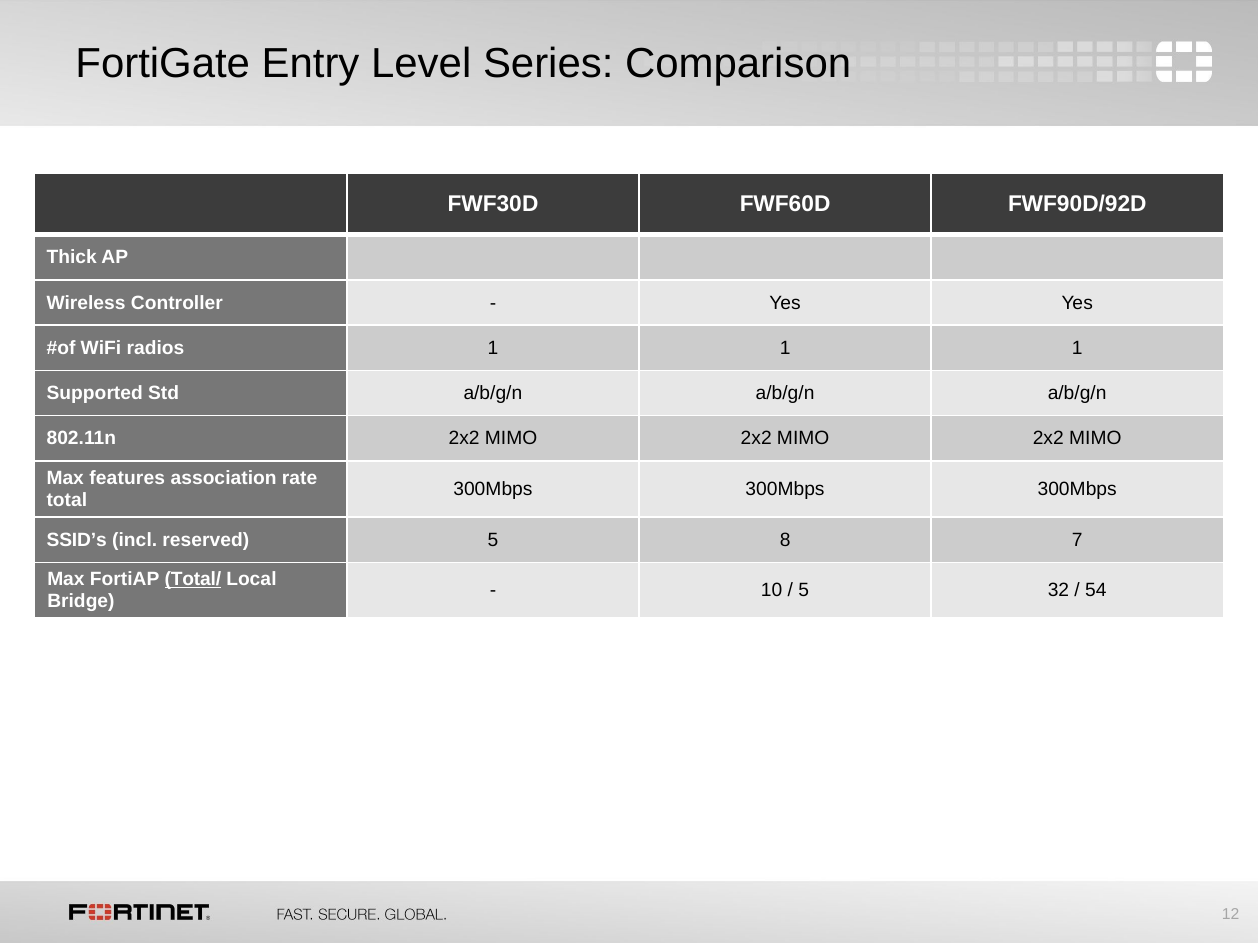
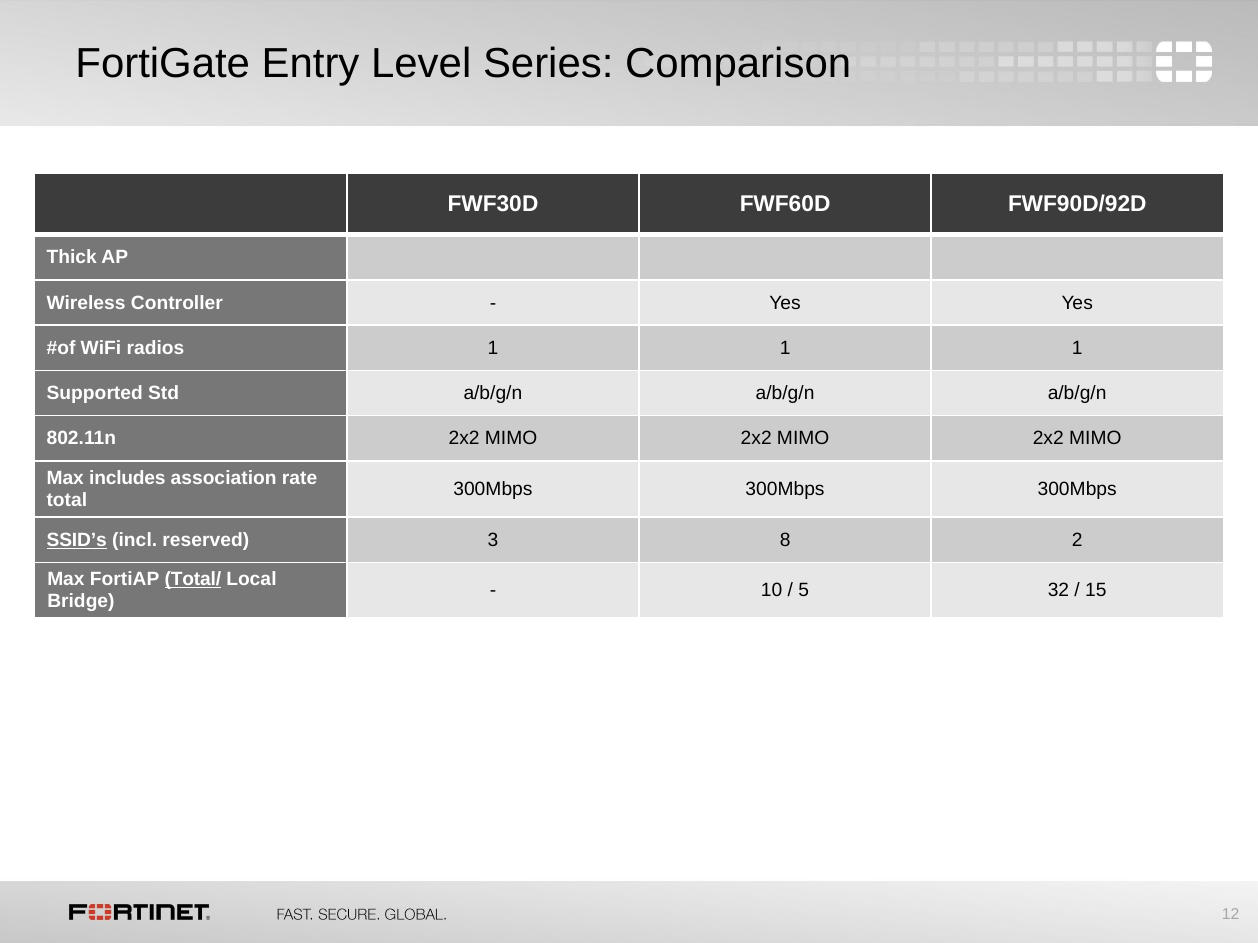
features: features -> includes
SSID’s underline: none -> present
reserved 5: 5 -> 3
7: 7 -> 2
54: 54 -> 15
